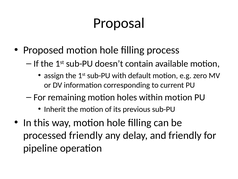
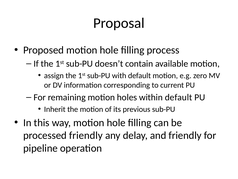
within motion: motion -> default
